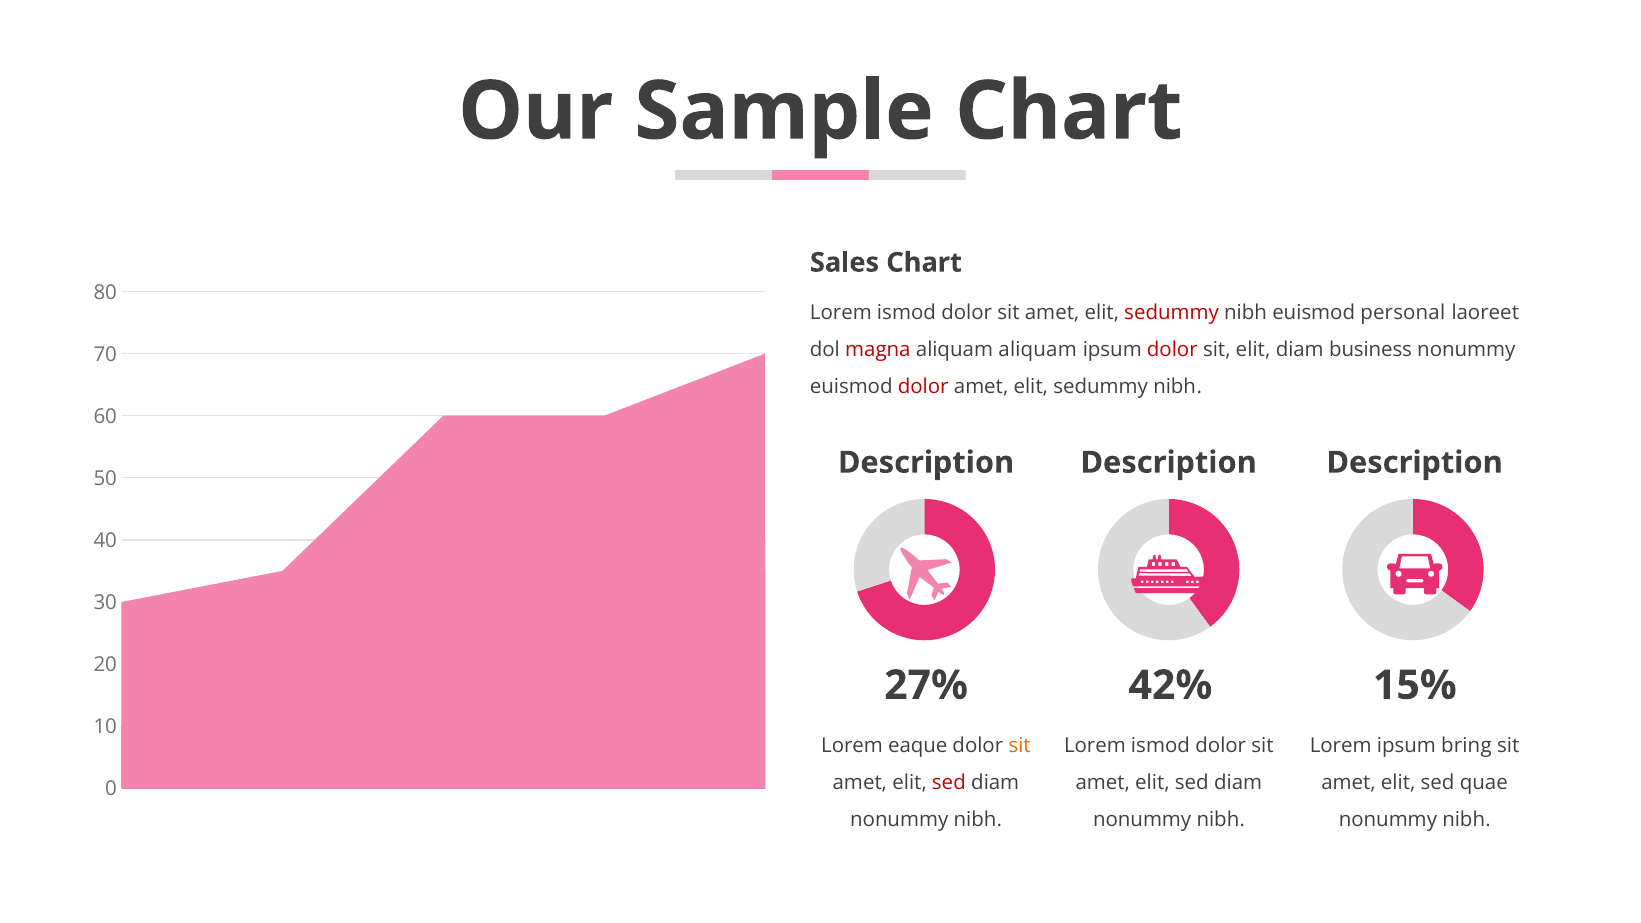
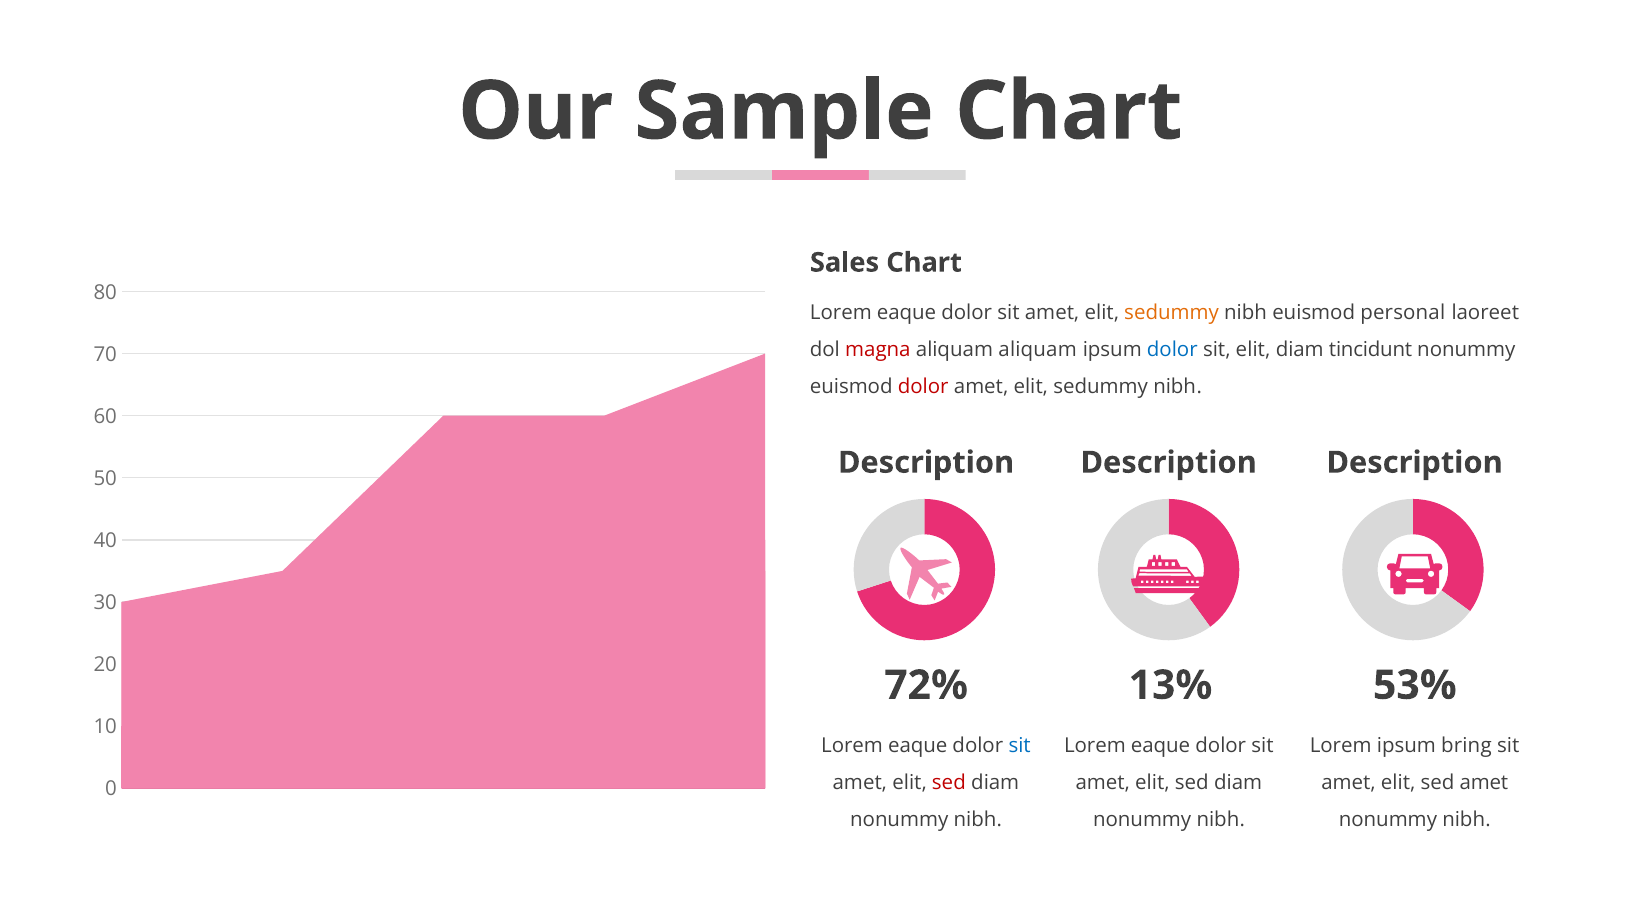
ismod at (906, 312): ismod -> eaque
sedummy at (1172, 312) colour: red -> orange
dolor at (1172, 349) colour: red -> blue
business: business -> tincidunt
15%: 15% -> 53%
27%: 27% -> 72%
42%: 42% -> 13%
sit at (1020, 746) colour: orange -> blue
ismod at (1161, 746): ismod -> eaque
sed quae: quae -> amet
